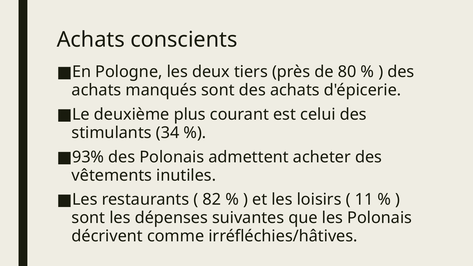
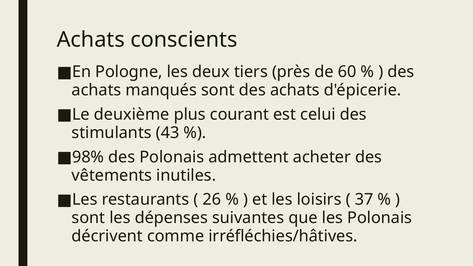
80: 80 -> 60
34: 34 -> 43
93%: 93% -> 98%
82: 82 -> 26
11: 11 -> 37
